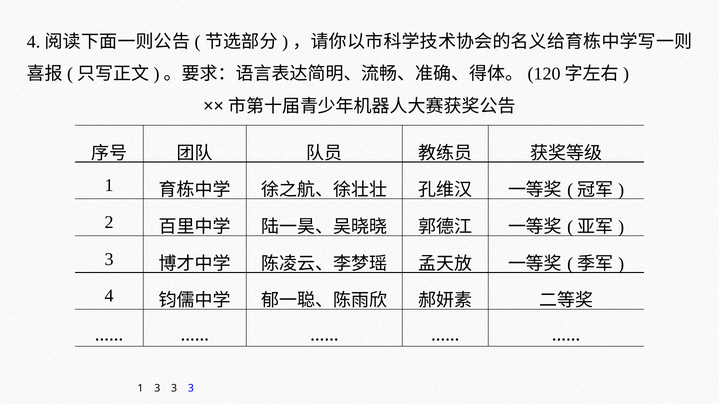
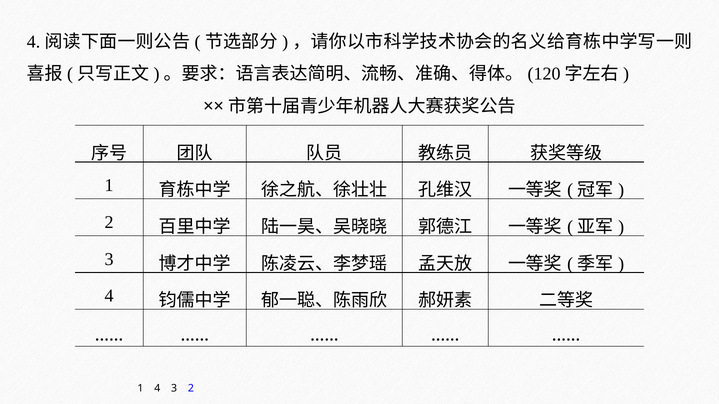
1 3: 3 -> 4
3 at (191, 389): 3 -> 2
